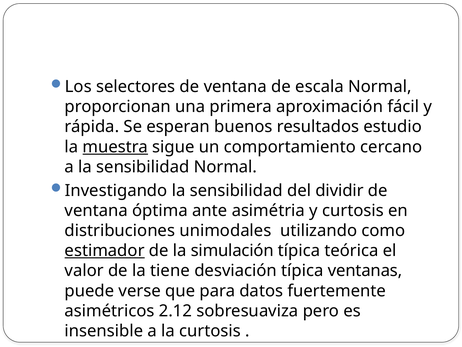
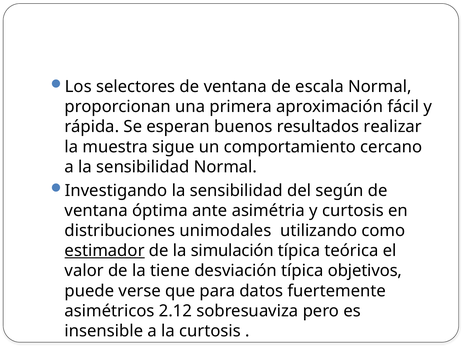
estudio: estudio -> realizar
muestra underline: present -> none
dividir: dividir -> según
ventanas: ventanas -> objetivos
